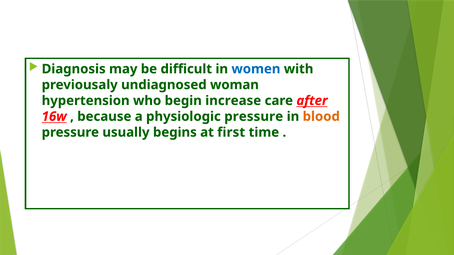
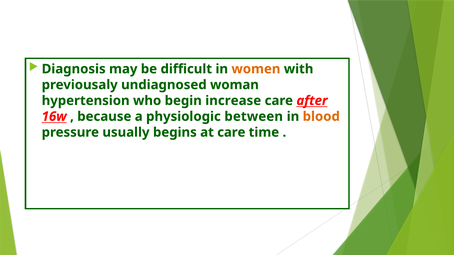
women colour: blue -> orange
physiologic pressure: pressure -> between
at first: first -> care
